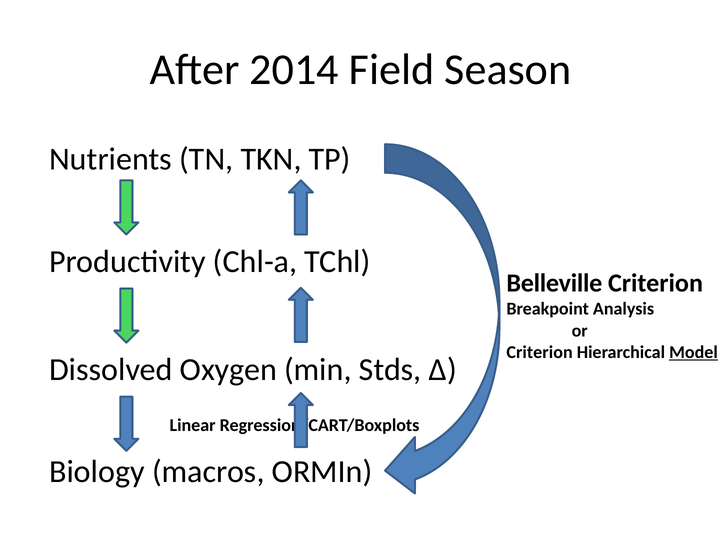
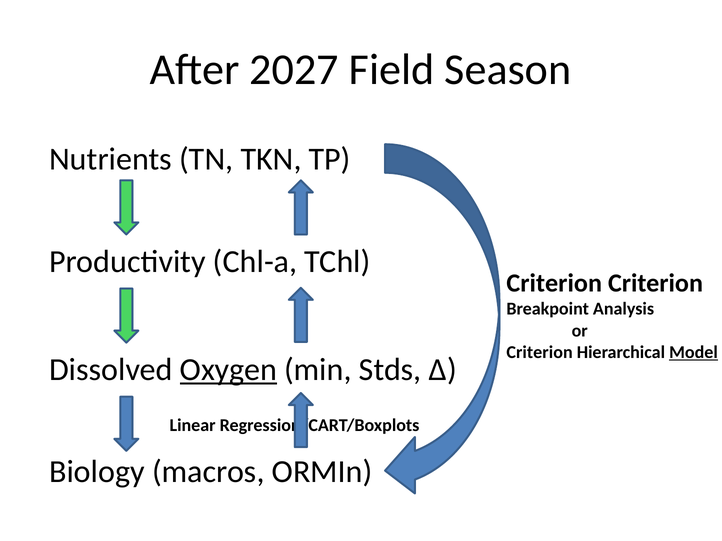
2014: 2014 -> 2027
Belleville at (554, 283): Belleville -> Criterion
Oxygen underline: none -> present
